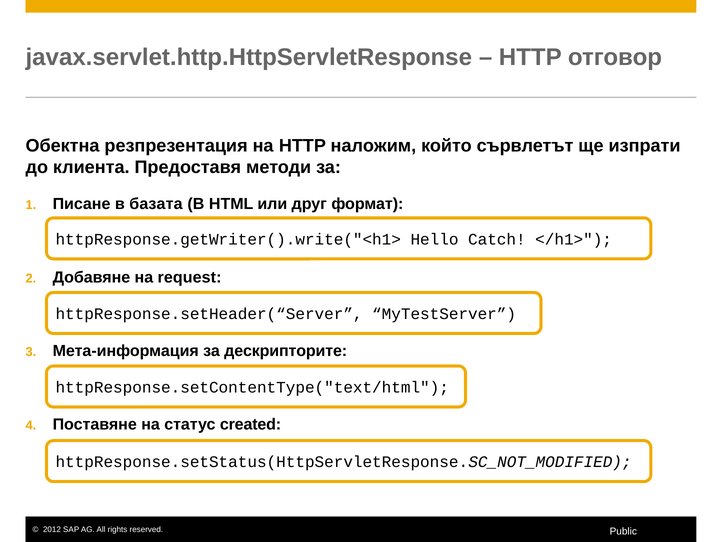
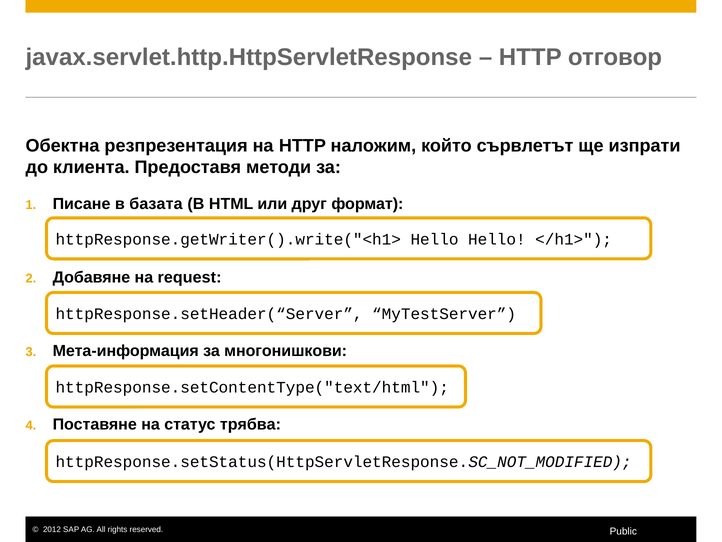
Hello Catch: Catch -> Hello
дескрипторите: дескрипторите -> многонишкови
created: created -> трябва
